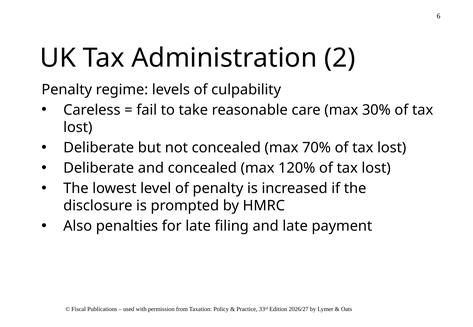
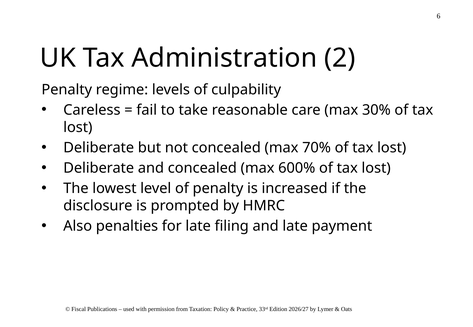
120%: 120% -> 600%
